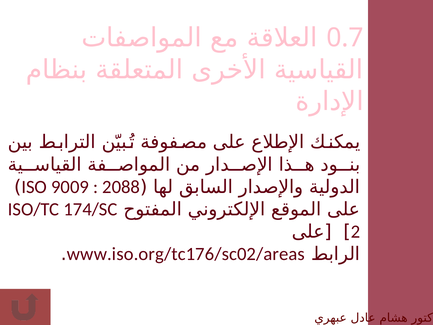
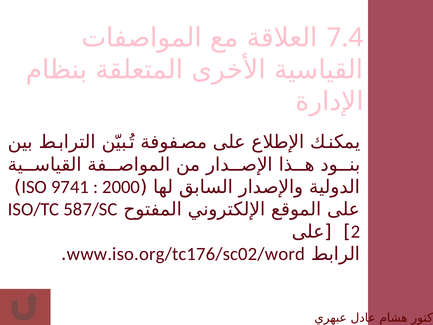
0.7: 0.7 -> 7.4
9009: 9009 -> 9741
2088: 2088 -> 2000
174/SC: 174/SC -> 587/SC
www.iso.org/tc176/sc02/areas: www.iso.org/tc176/sc02/areas -> www.iso.org/tc176/sc02/word
